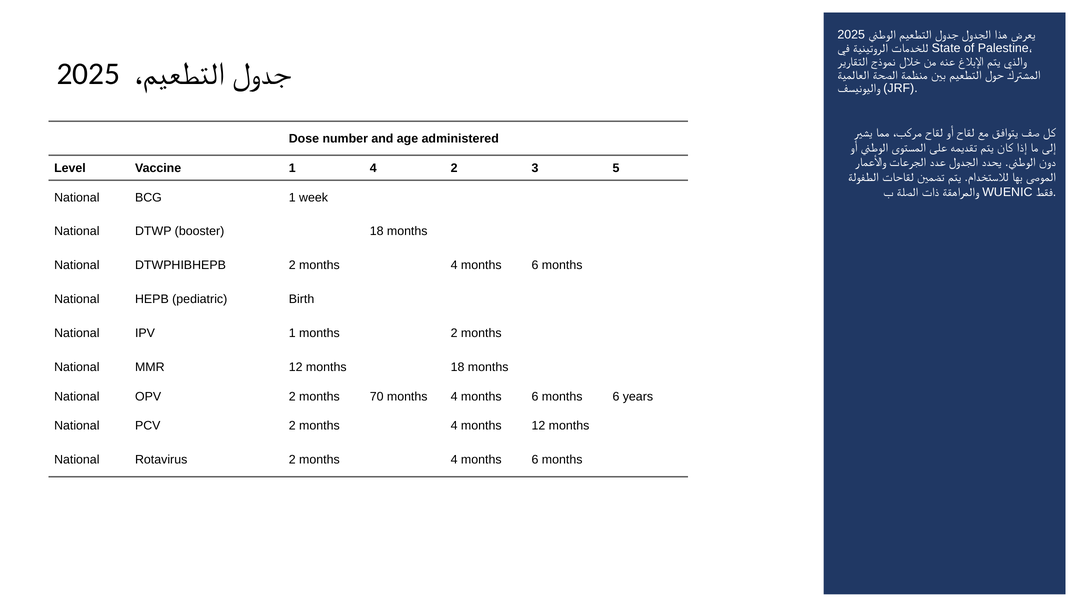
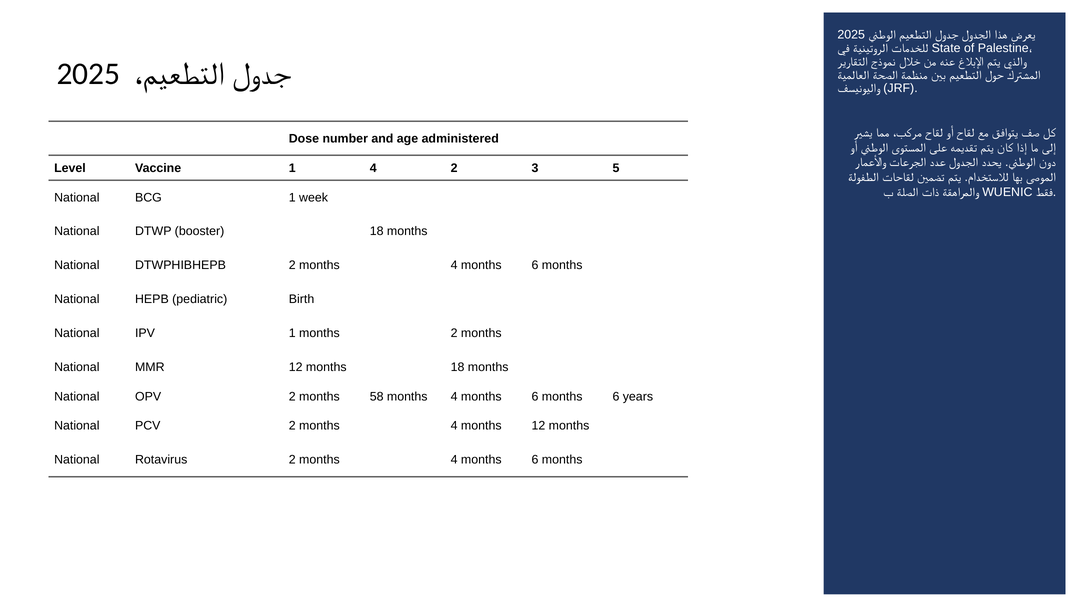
70: 70 -> 58
